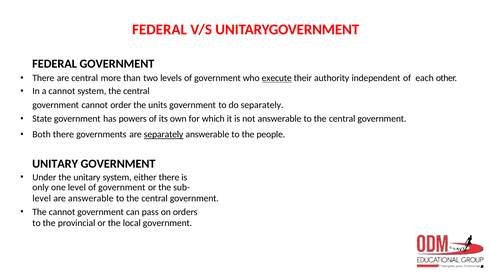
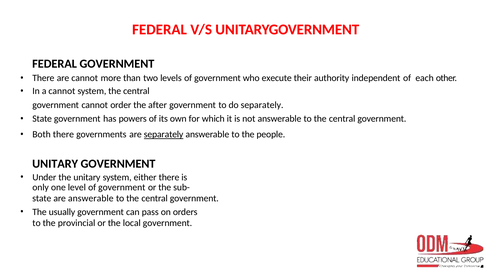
are central: central -> cannot
execute underline: present -> none
units: units -> after
level at (42, 198): level -> state
The cannot: cannot -> usually
